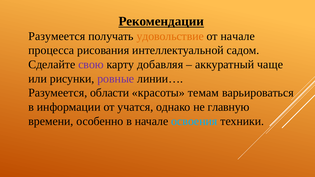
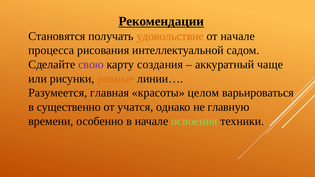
Разумеется at (57, 36): Разумеется -> Становятся
добавляя: добавляя -> создания
ровные colour: purple -> orange
области: области -> главная
темам: темам -> целом
информации: информации -> существенно
освоения colour: light blue -> light green
